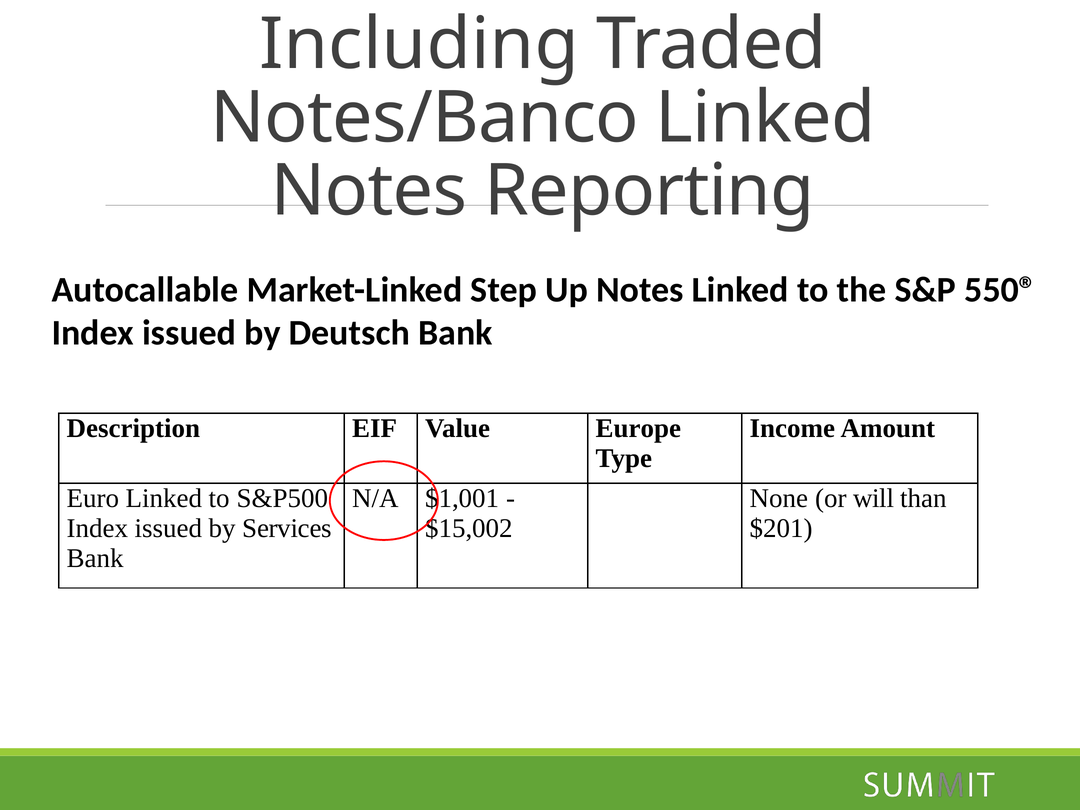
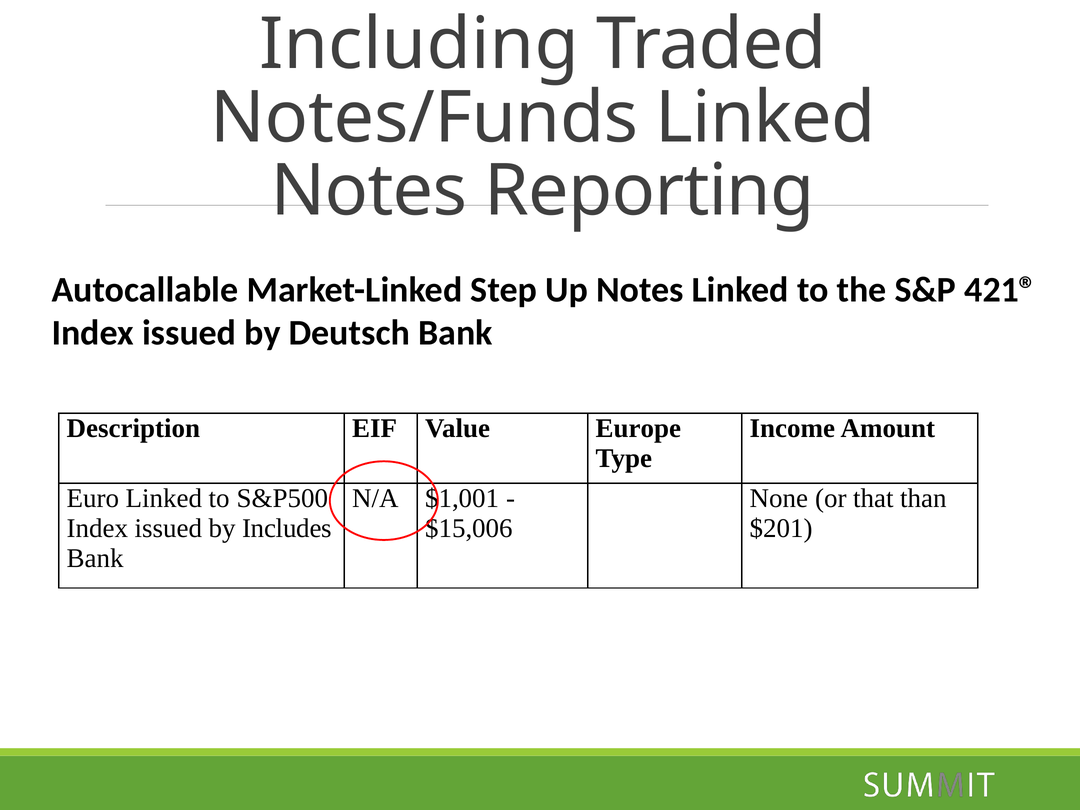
Notes/Banco: Notes/Banco -> Notes/Funds
550®: 550® -> 421®
will: will -> that
Services: Services -> Includes
$15,002: $15,002 -> $15,006
